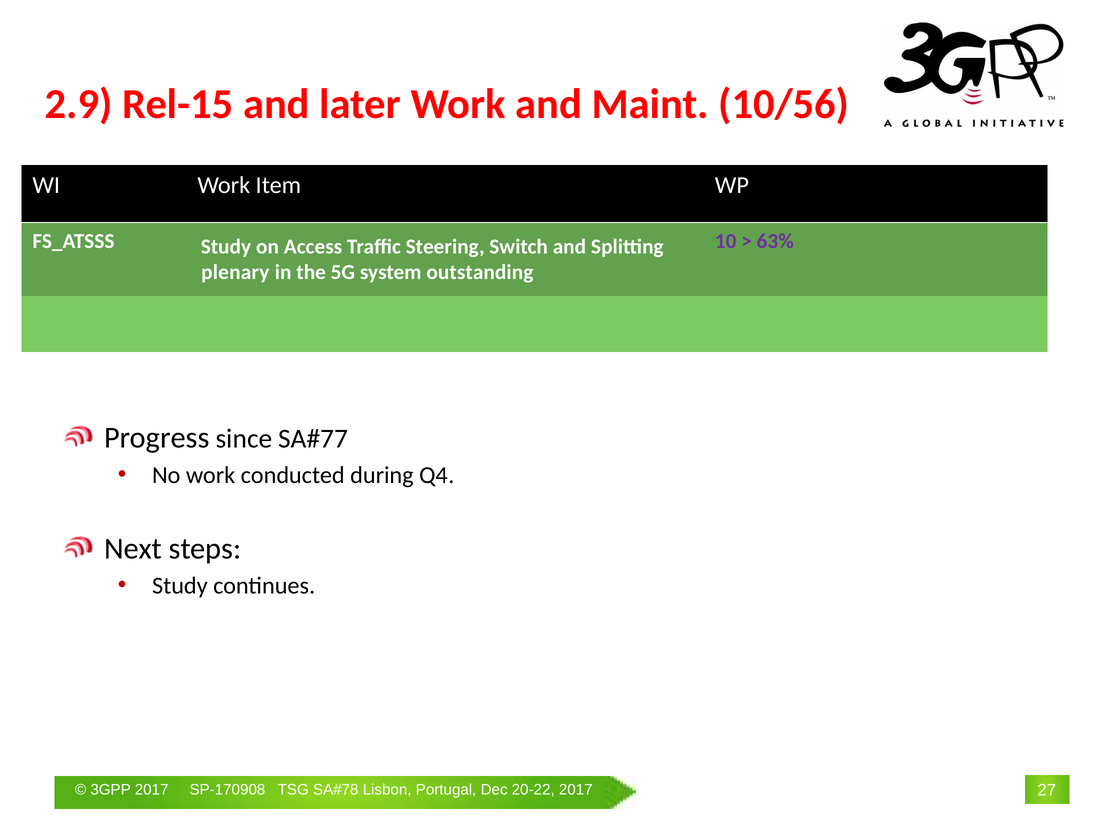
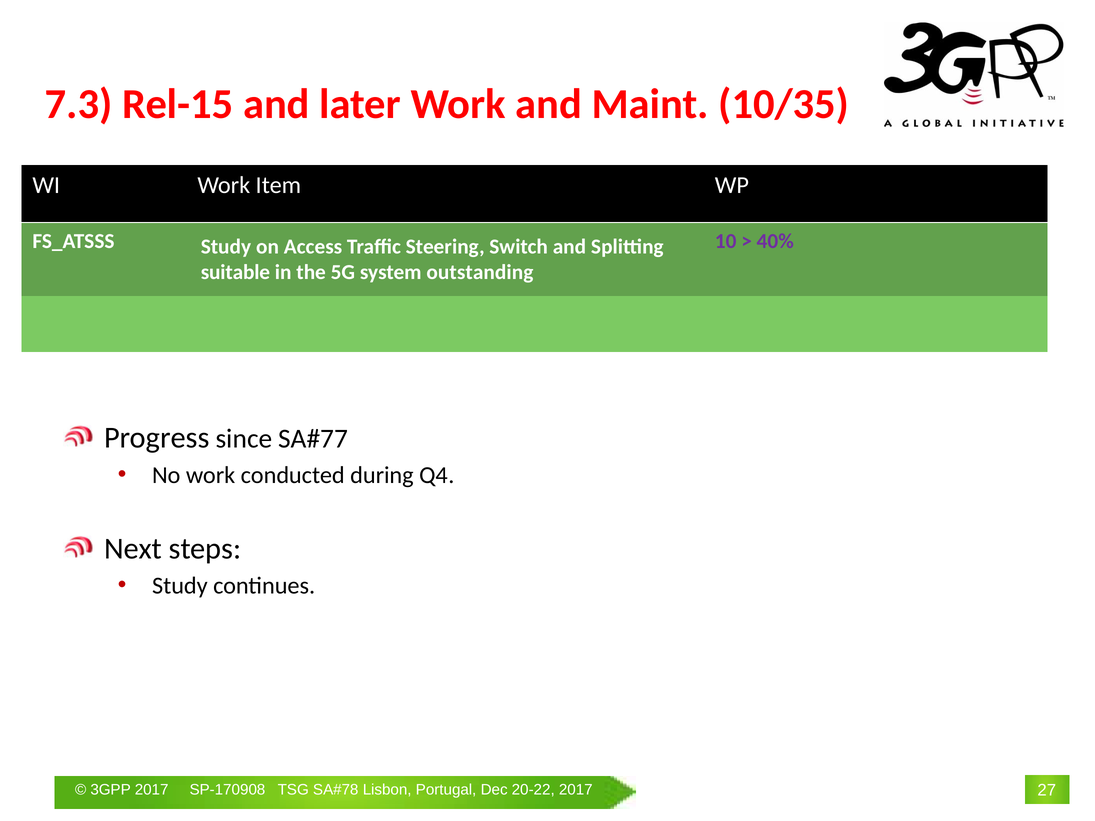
2.9: 2.9 -> 7.3
10/56: 10/56 -> 10/35
63%: 63% -> 40%
plenary: plenary -> suitable
